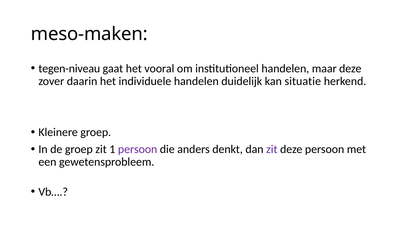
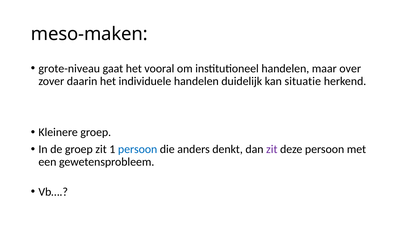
tegen-niveau: tegen-niveau -> grote-niveau
maar deze: deze -> over
persoon at (138, 149) colour: purple -> blue
